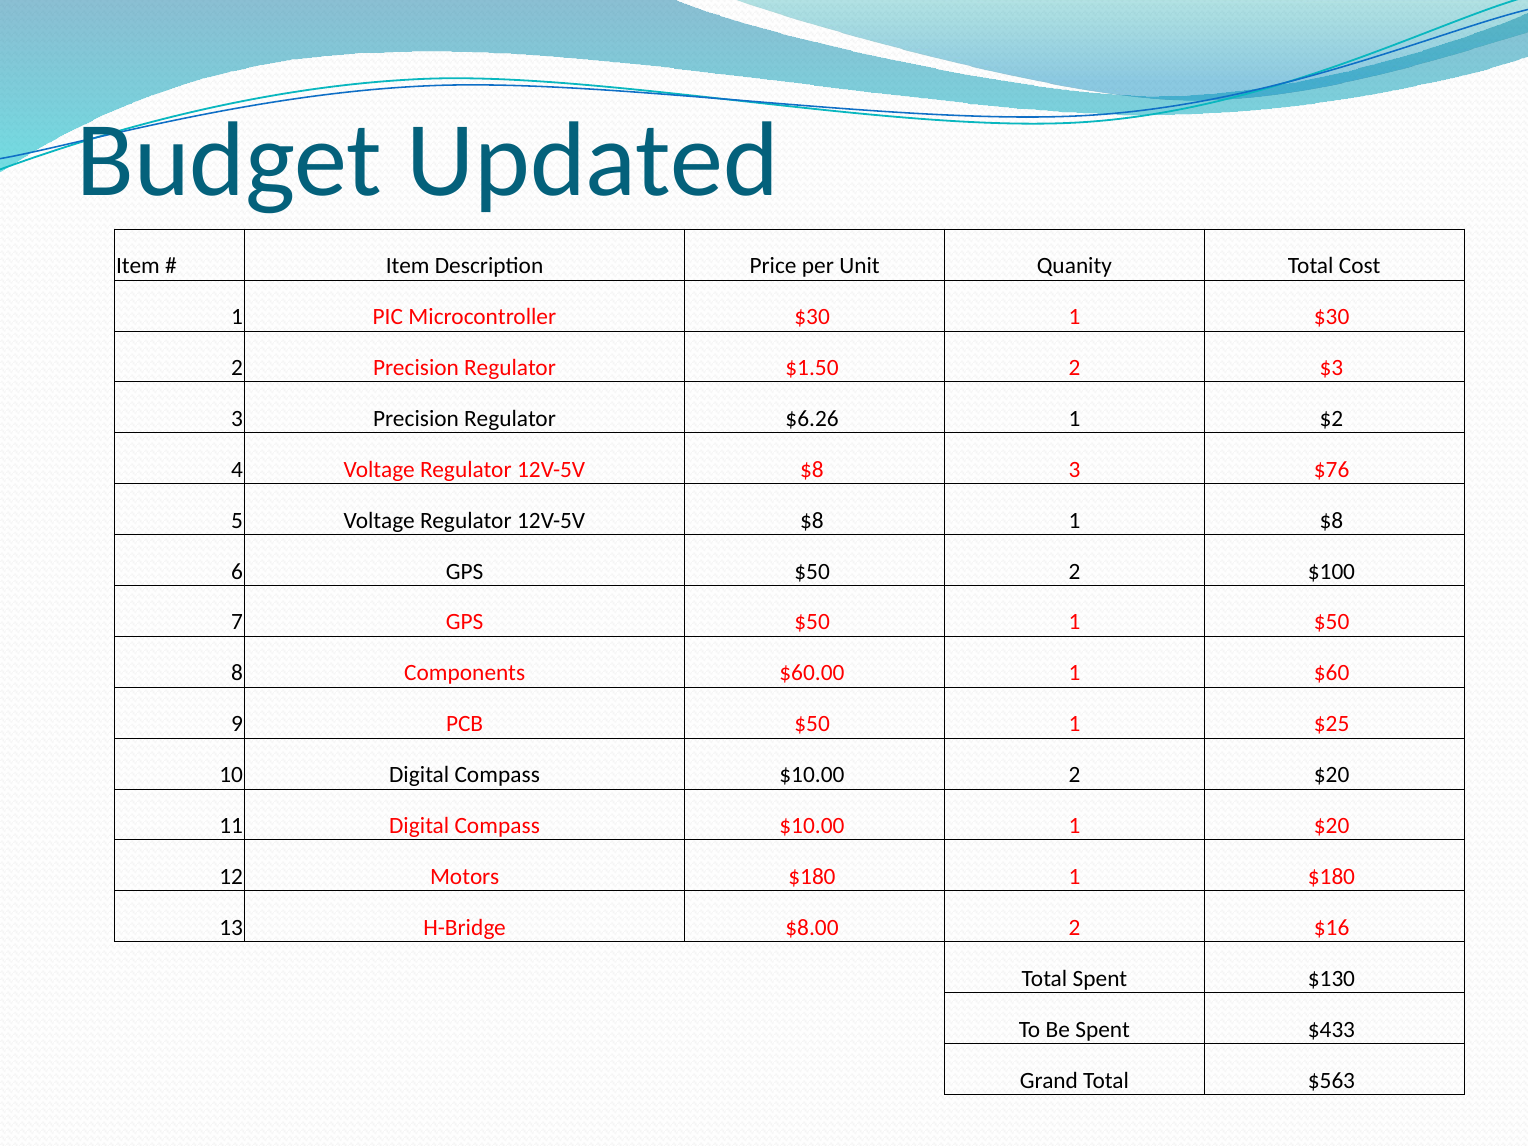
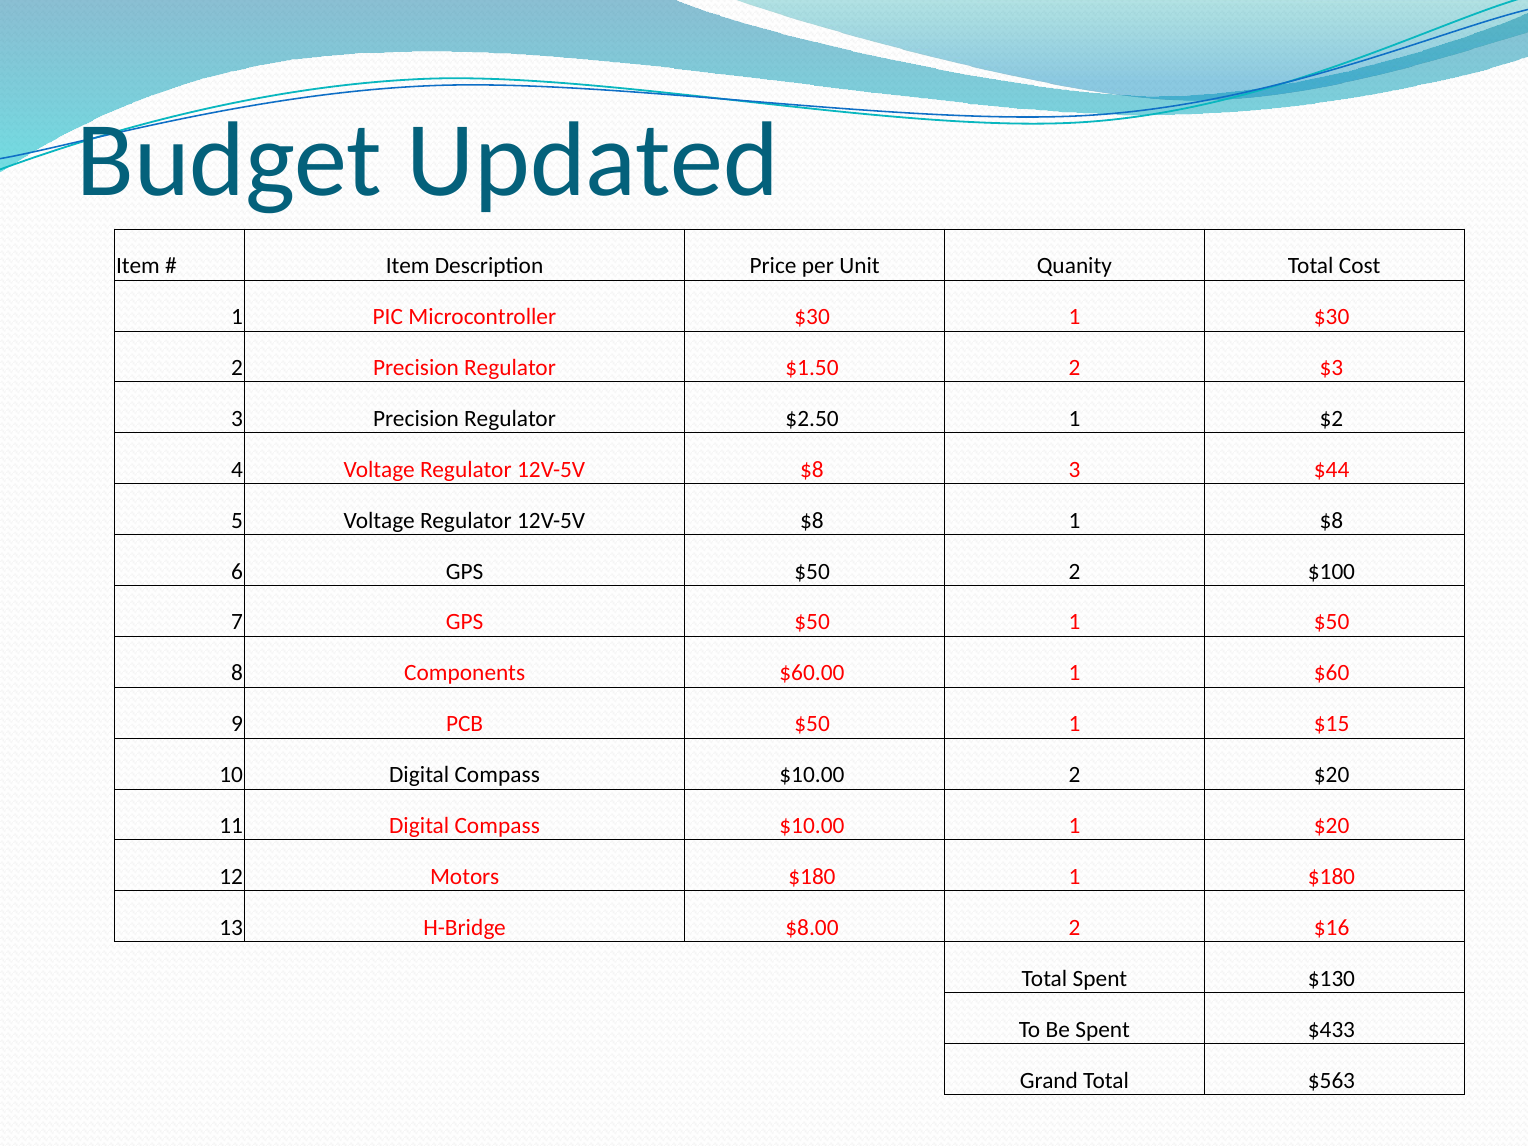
$6.26: $6.26 -> $2.50
$76: $76 -> $44
$25: $25 -> $15
